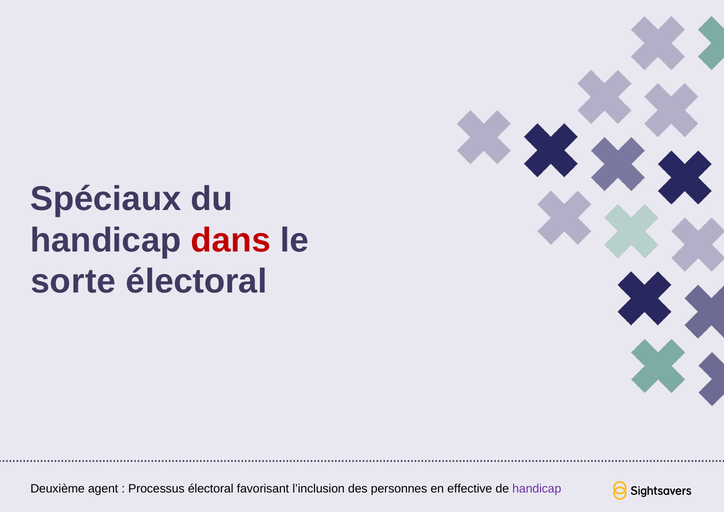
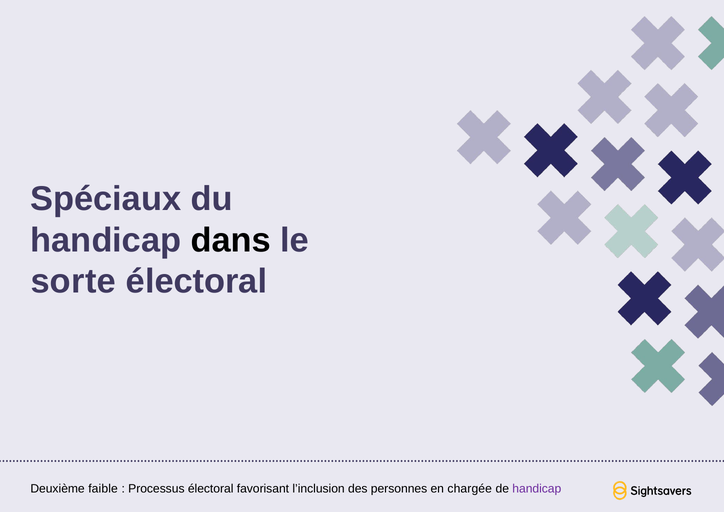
dans colour: red -> black
agent: agent -> faible
effective: effective -> chargée
